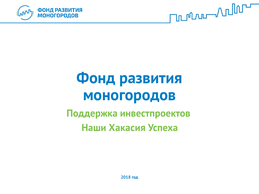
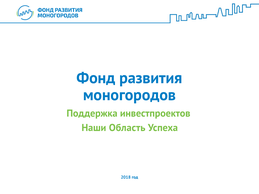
Хакасия: Хакасия -> Область
